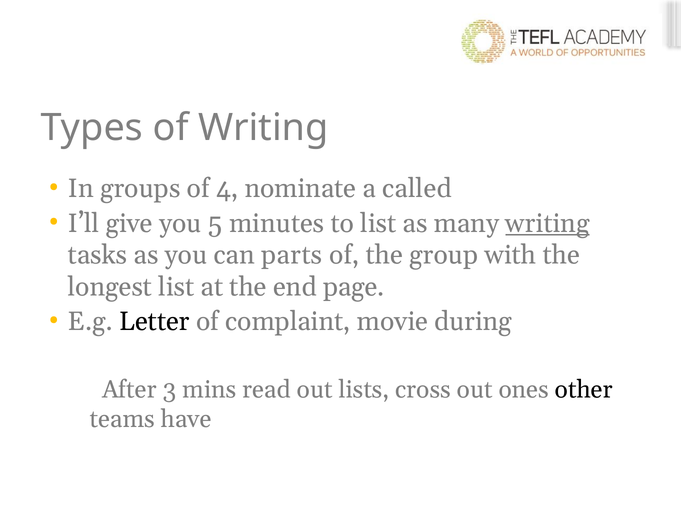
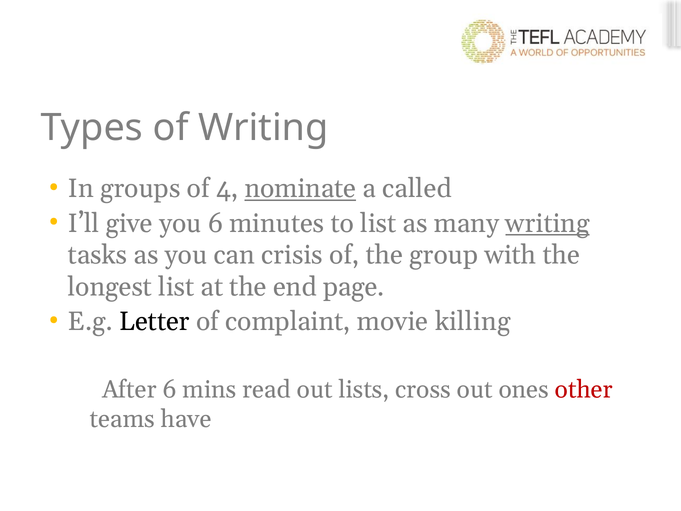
nominate underline: none -> present
you 5: 5 -> 6
parts: parts -> crisis
during: during -> killing
After 3: 3 -> 6
other colour: black -> red
